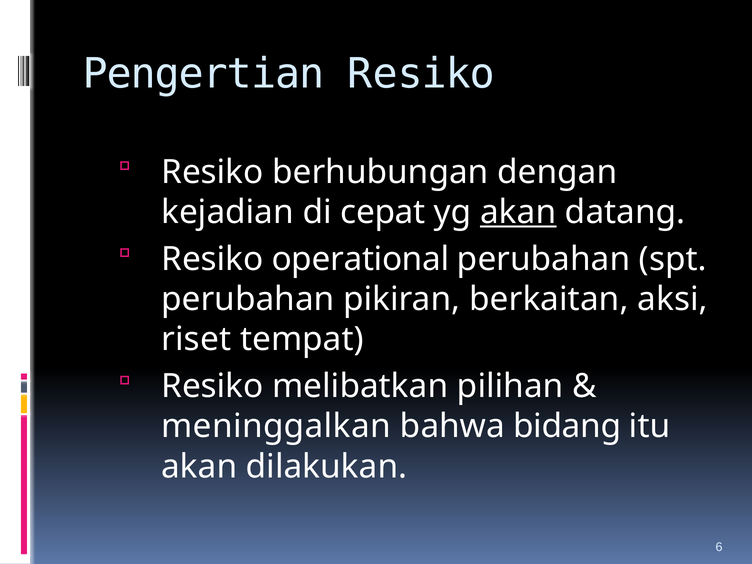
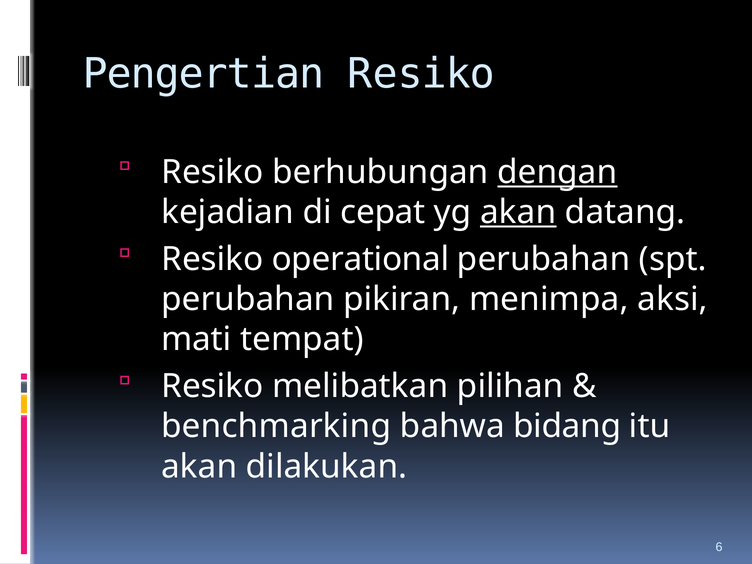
dengan underline: none -> present
berkaitan: berkaitan -> menimpa
riset: riset -> mati
meninggalkan: meninggalkan -> benchmarking
